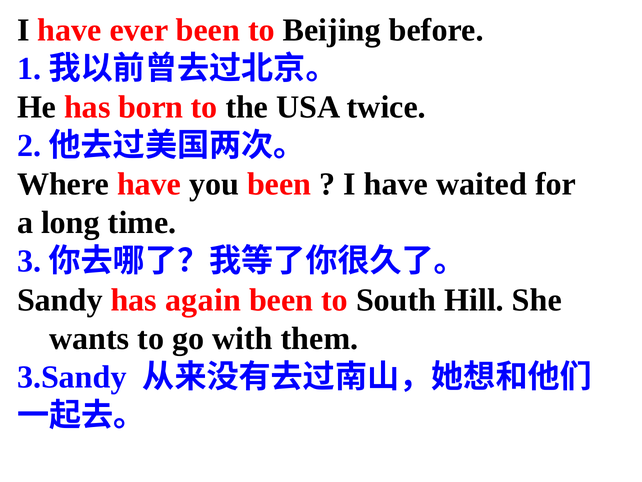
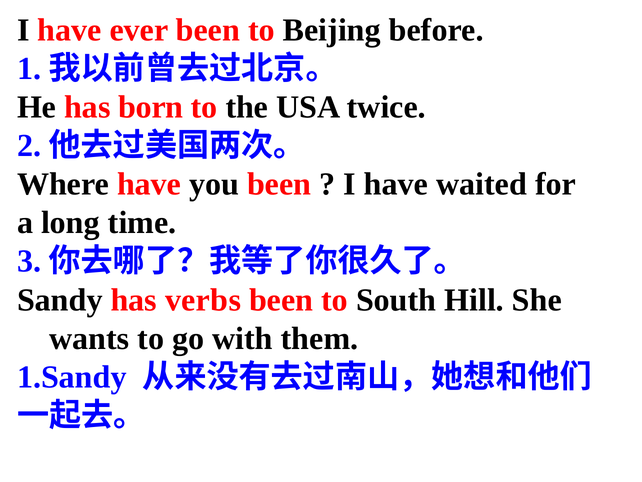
again: again -> verbs
3.Sandy: 3.Sandy -> 1.Sandy
